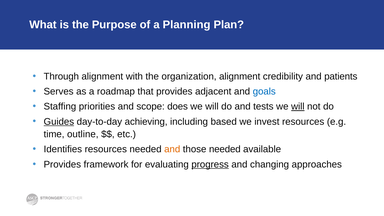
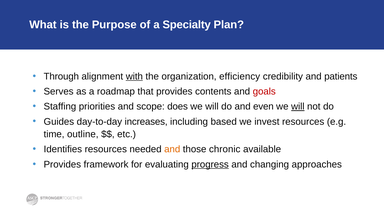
Planning: Planning -> Specialty
with underline: none -> present
organization alignment: alignment -> efficiency
adjacent: adjacent -> contents
goals colour: blue -> red
tests: tests -> even
Guides underline: present -> none
achieving: achieving -> increases
those needed: needed -> chronic
